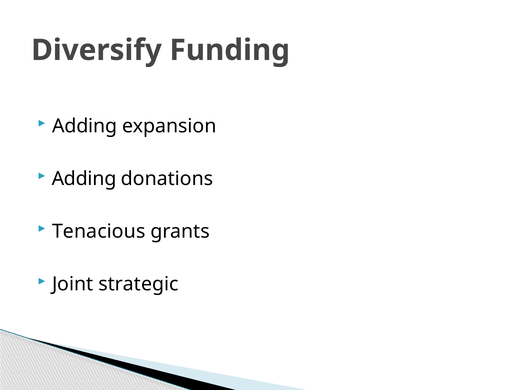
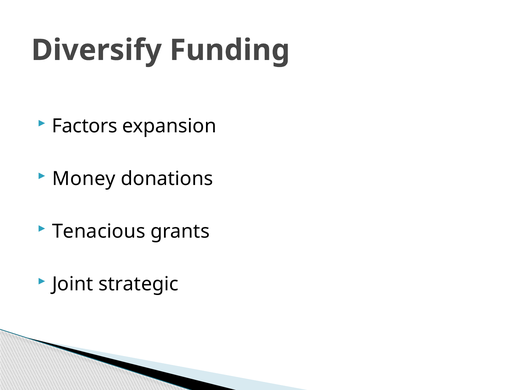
Adding at (85, 126): Adding -> Factors
Adding at (84, 179): Adding -> Money
